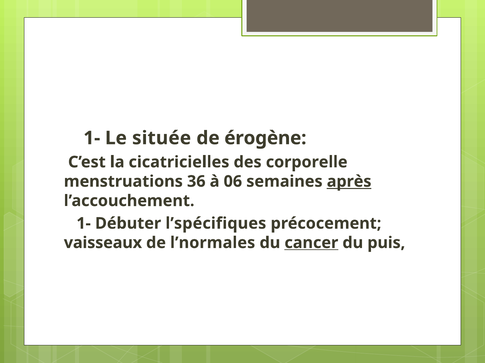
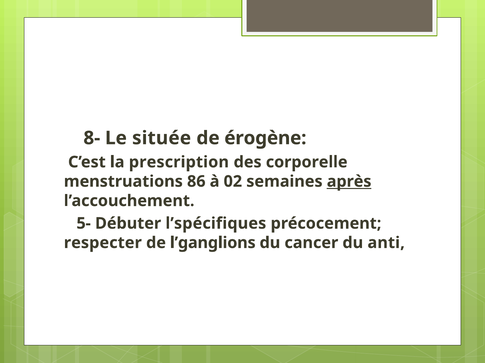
1- at (92, 138): 1- -> 8-
cicatricielles: cicatricielles -> prescription
36: 36 -> 86
06: 06 -> 02
1- at (84, 224): 1- -> 5-
vaisseaux: vaisseaux -> respecter
l’normales: l’normales -> l’ganglions
cancer underline: present -> none
puis: puis -> anti
